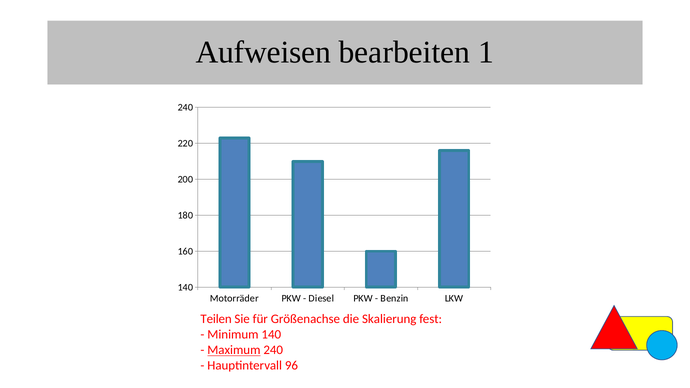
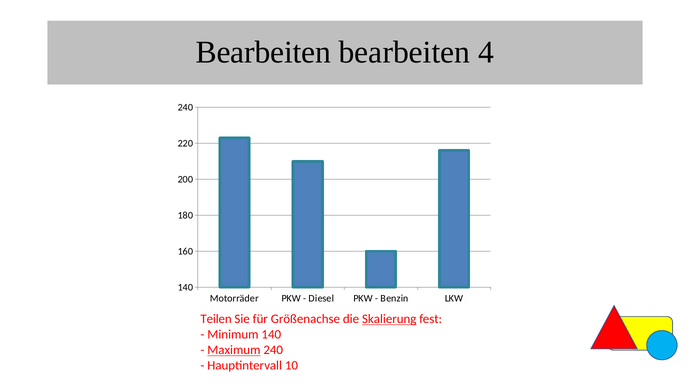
Aufweisen at (263, 52): Aufweisen -> Bearbeiten
1: 1 -> 4
Skalierung underline: none -> present
96: 96 -> 10
